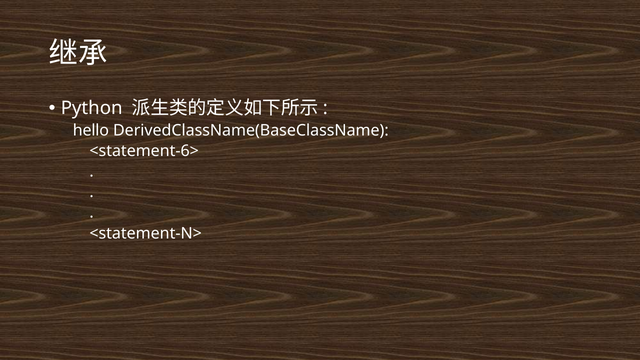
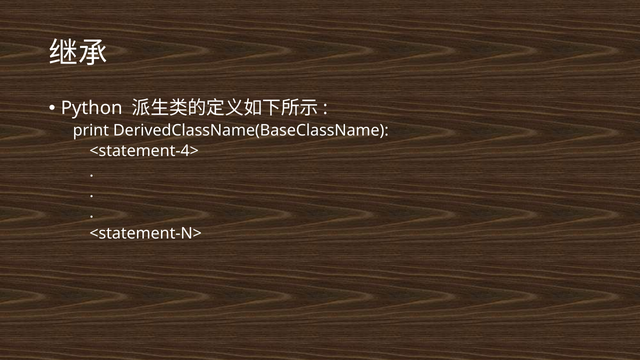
hello: hello -> print
<statement-6>: <statement-6> -> <statement-4>
